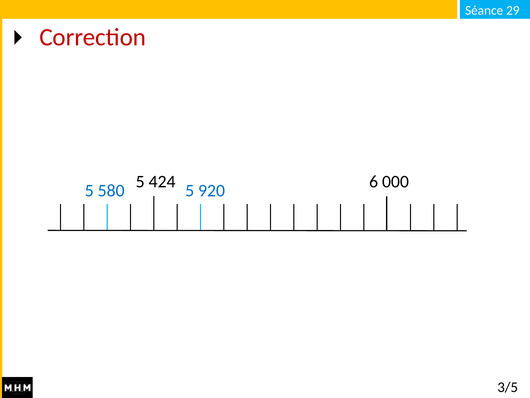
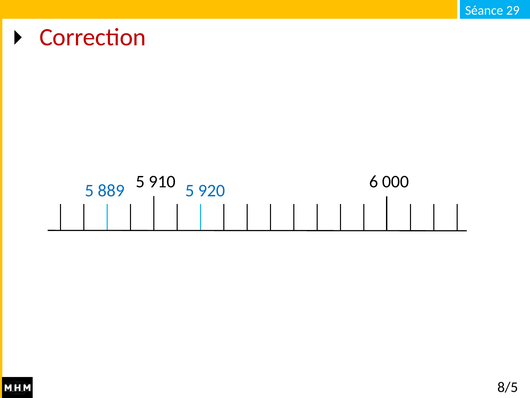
424: 424 -> 910
580: 580 -> 889
3/5: 3/5 -> 8/5
